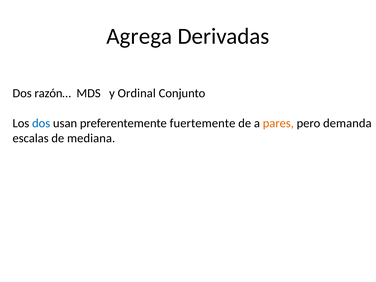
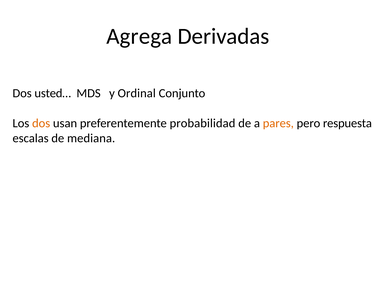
razón…: razón… -> usted…
dos at (41, 123) colour: blue -> orange
fuertemente: fuertemente -> probabilidad
demanda: demanda -> respuesta
